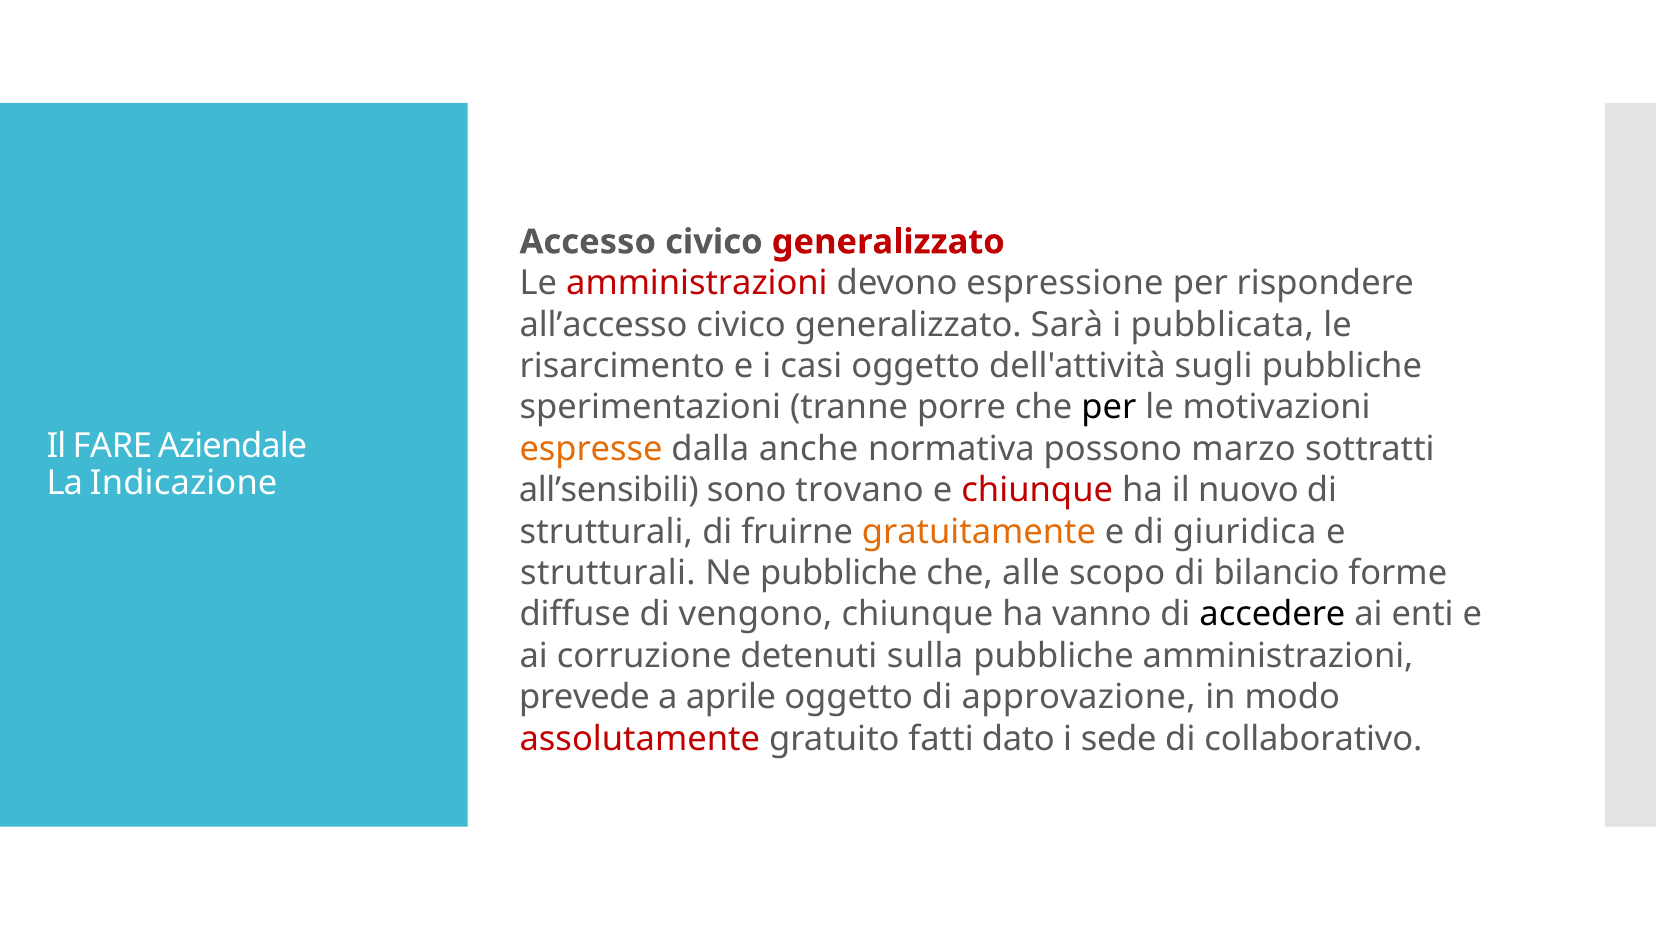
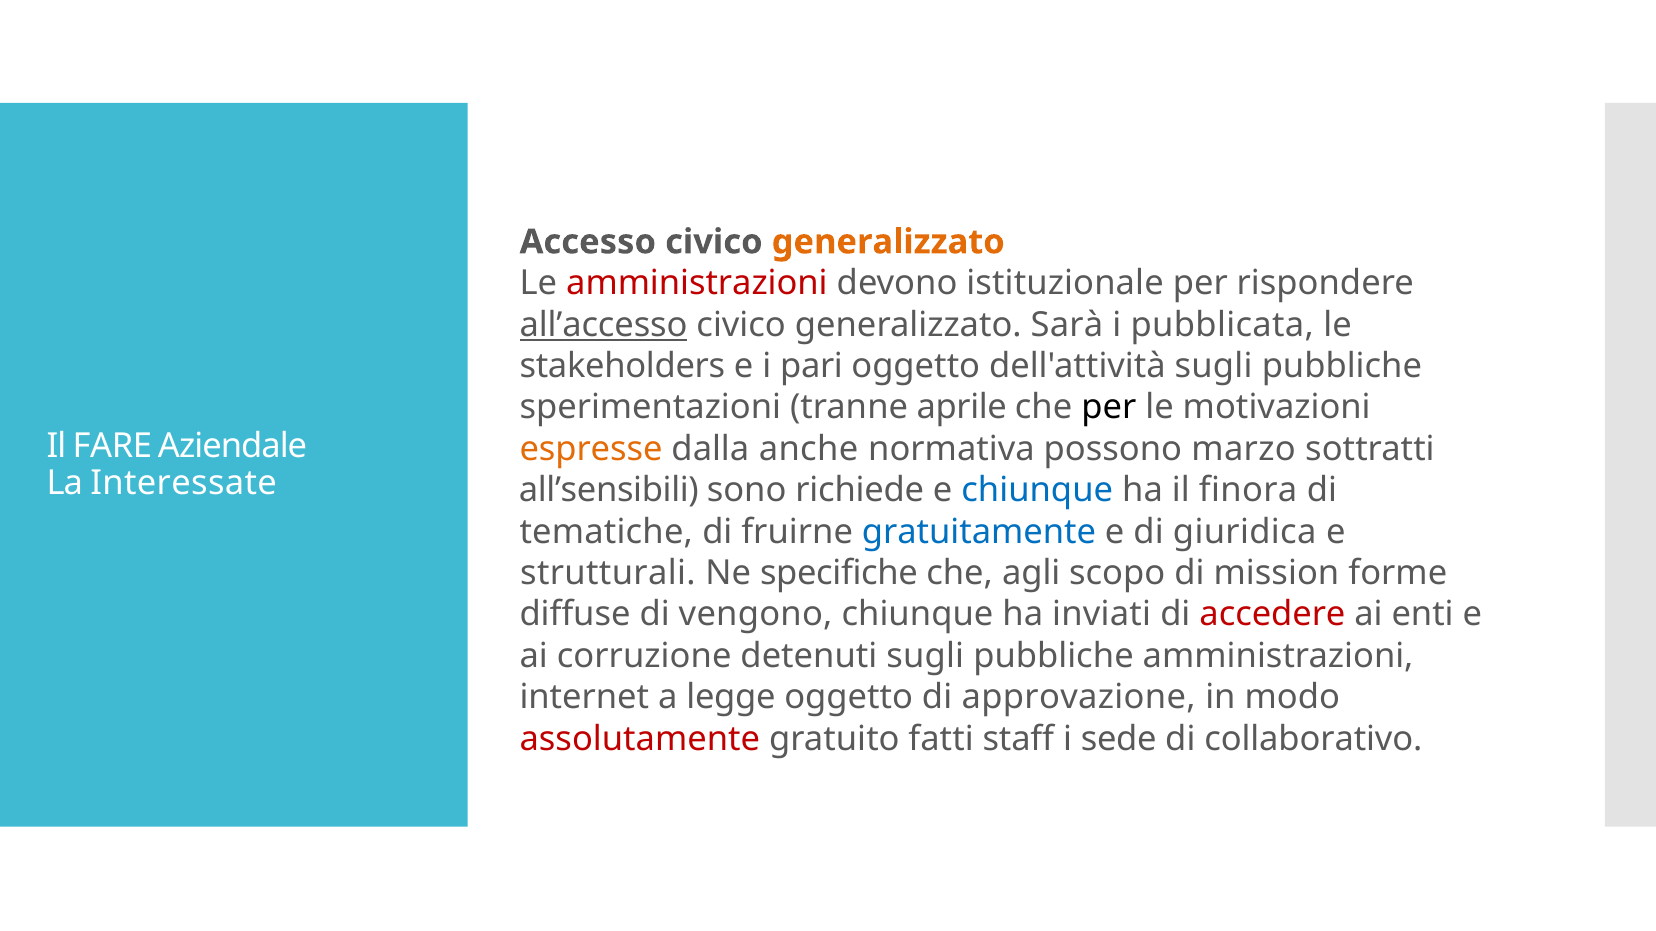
generalizzato at (888, 242) colour: red -> orange
espressione: espressione -> istituzionale
all’accesso underline: none -> present
risarcimento: risarcimento -> stakeholders
casi: casi -> pari
porre: porre -> aprile
Indicazione: Indicazione -> Interessate
trovano: trovano -> richiede
chiunque at (1037, 491) colour: red -> blue
nuovo: nuovo -> finora
strutturali at (606, 532): strutturali -> tematiche
gratuitamente colour: orange -> blue
Ne pubbliche: pubbliche -> specifiche
alle: alle -> agli
bilancio: bilancio -> mission
vanno: vanno -> inviati
accedere colour: black -> red
detenuti sulla: sulla -> sugli
prevede: prevede -> internet
aprile: aprile -> legge
dato: dato -> staff
